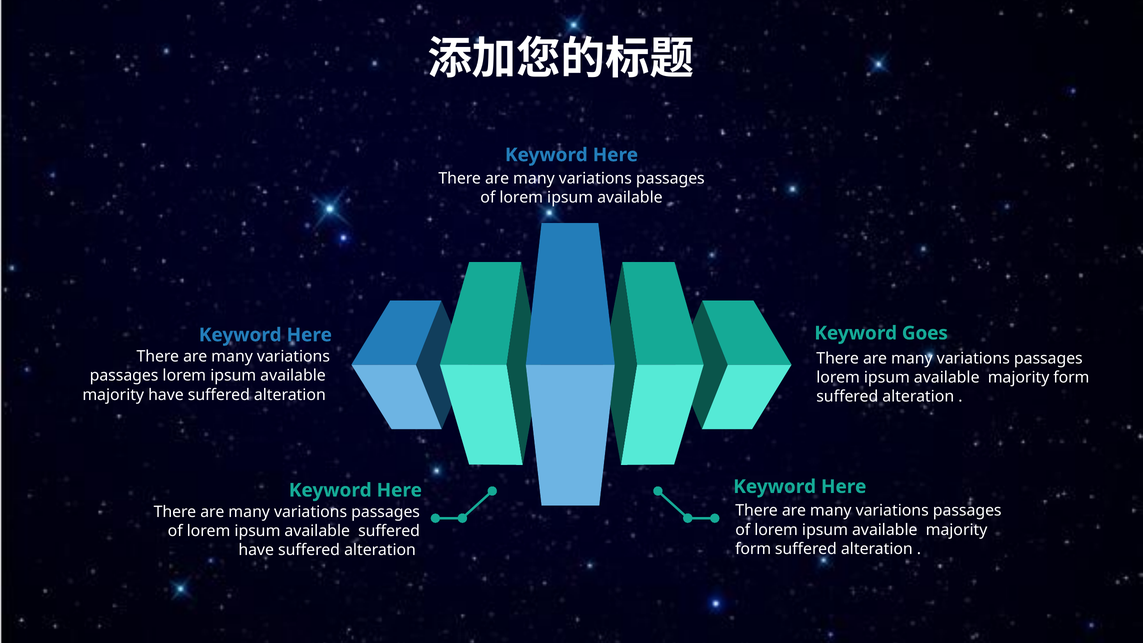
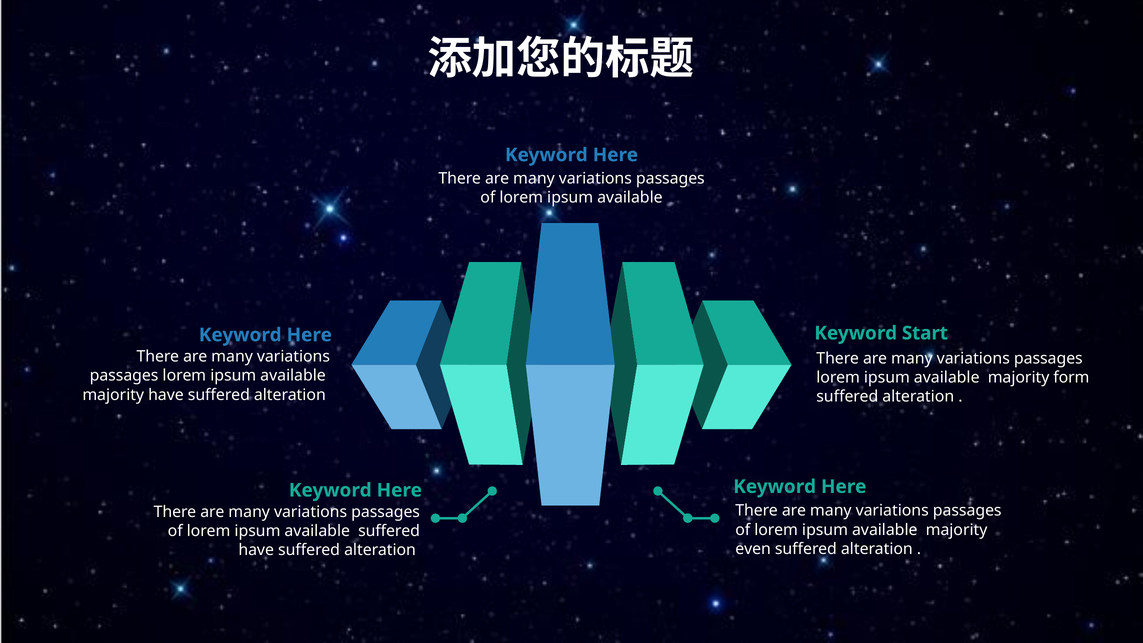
Goes: Goes -> Start
form at (753, 549): form -> even
